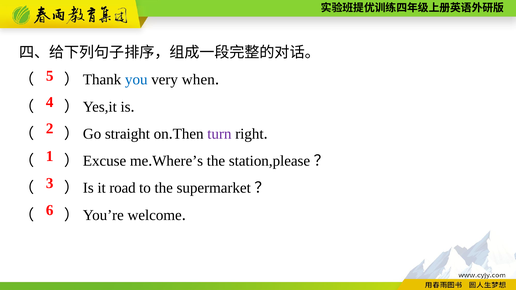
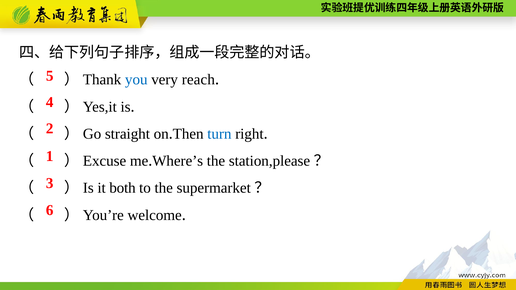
when: when -> reach
turn colour: purple -> blue
road: road -> both
